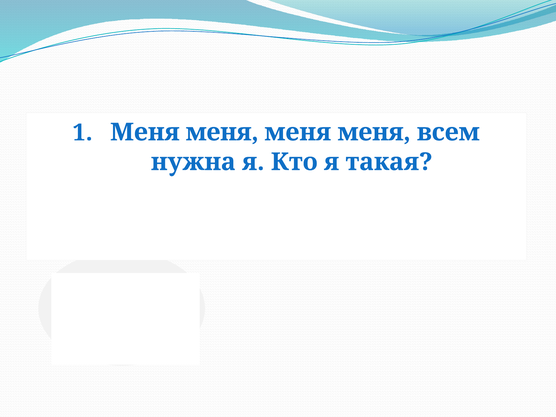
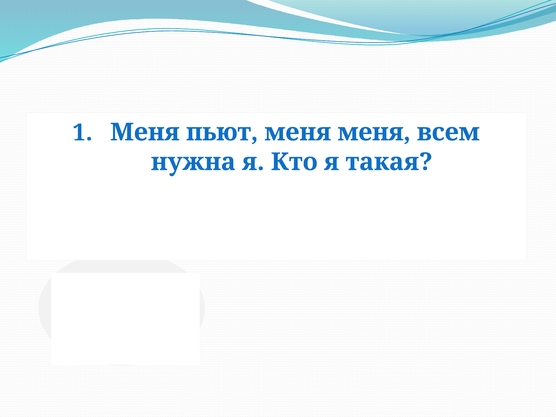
меня at (222, 132): меня -> пьют
